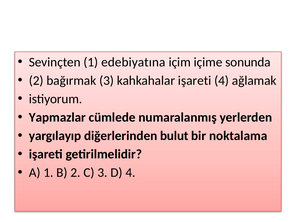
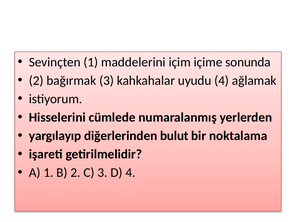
edebiyatına: edebiyatına -> maddelerini
kahkahalar işareti: işareti -> uyudu
Yapmazlar: Yapmazlar -> Hisselerini
